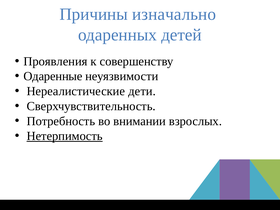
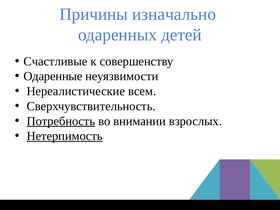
Проявления: Проявления -> Счастливые
дети: дети -> всем
Потребность underline: none -> present
